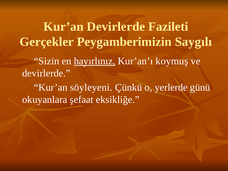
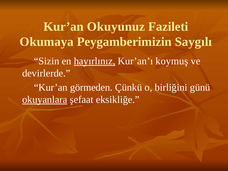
Kur’an Devirlerde: Devirlerde -> Okuyunuz
Gerçekler: Gerçekler -> Okumaya
söyleyeni: söyleyeni -> görmeden
yerlerde: yerlerde -> birliğini
okuyanlara underline: none -> present
